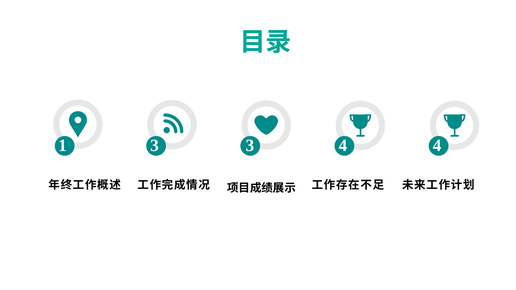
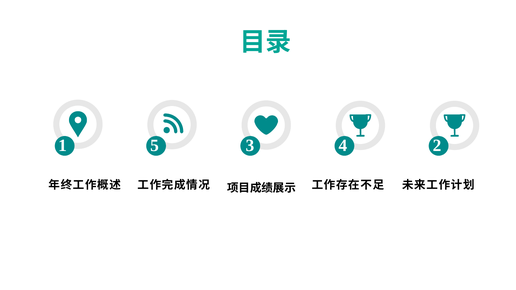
1 3: 3 -> 5
3 4: 4 -> 2
